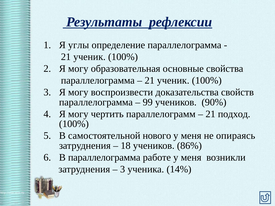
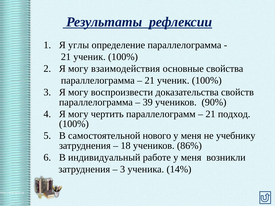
образовательная: образовательная -> взаимодействия
99: 99 -> 39
опираясь: опираясь -> учебнику
В параллелограмма: параллелограмма -> индивидуальный
